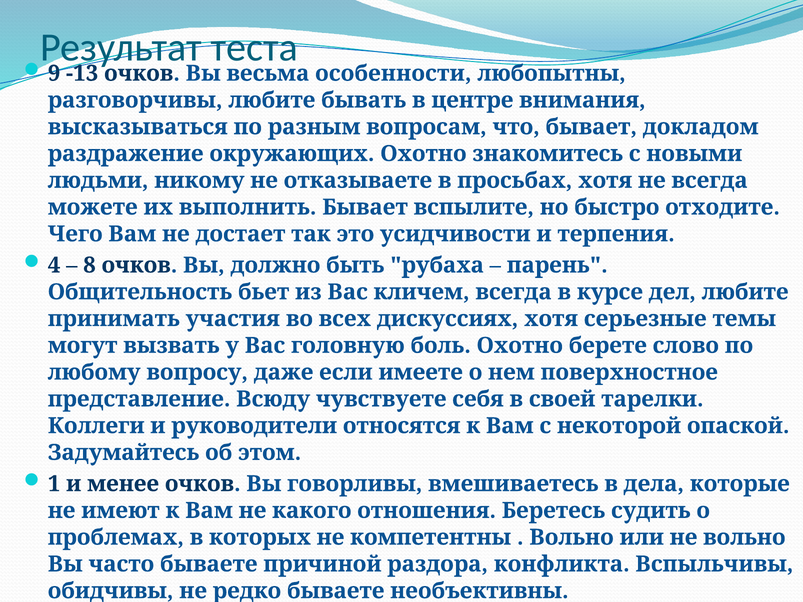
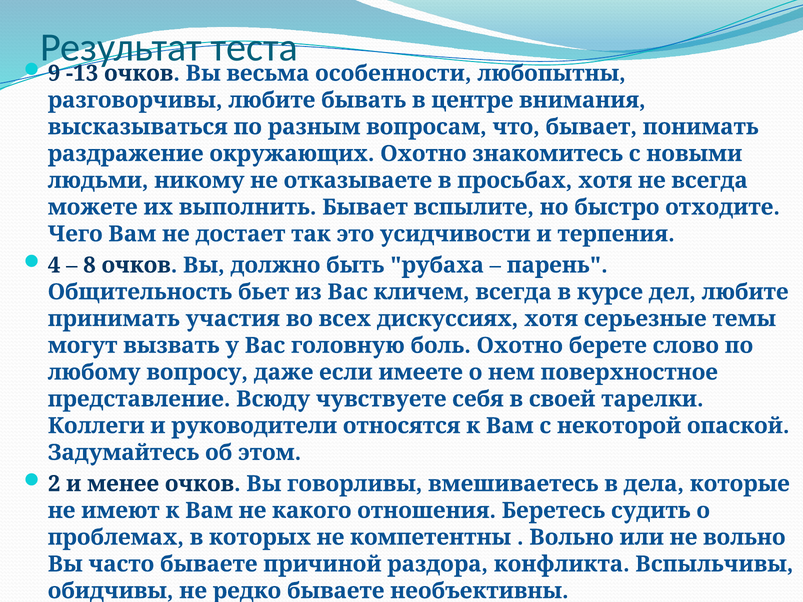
докладом: докладом -> понимать
1: 1 -> 2
